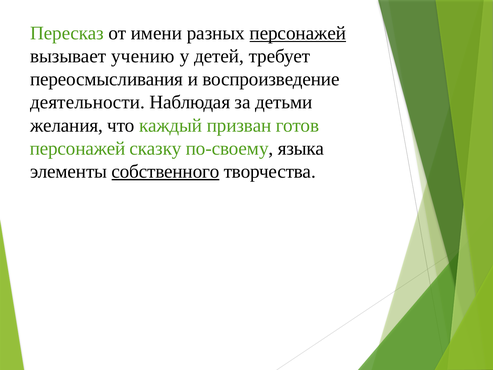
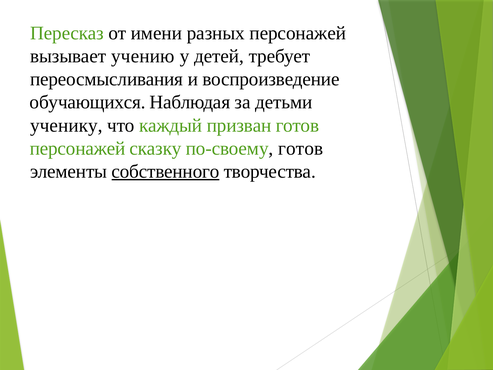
персонажей at (298, 33) underline: present -> none
деятельности: деятельности -> обучающихся
желания: желания -> ученику
по-своему языка: языка -> готов
